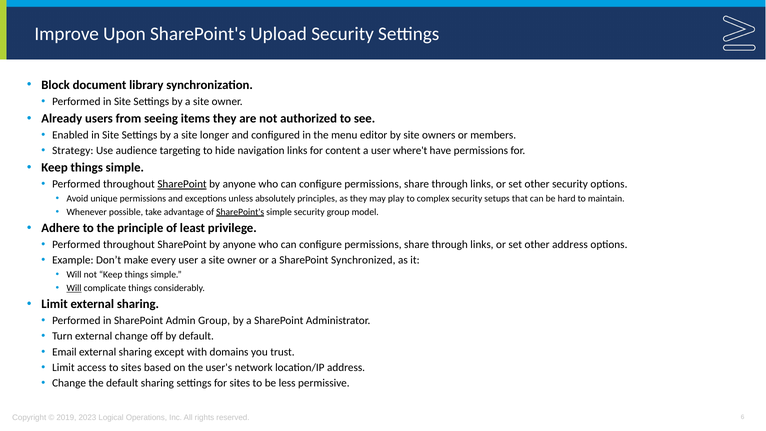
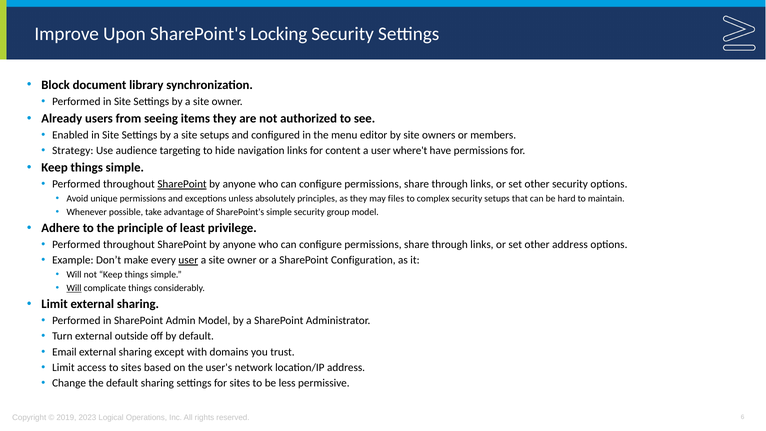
Upload: Upload -> Locking
site longer: longer -> setups
play: play -> files
SharePoint's at (240, 212) underline: present -> none
user at (188, 260) underline: none -> present
Synchronized: Synchronized -> Configuration
Admin Group: Group -> Model
external change: change -> outside
